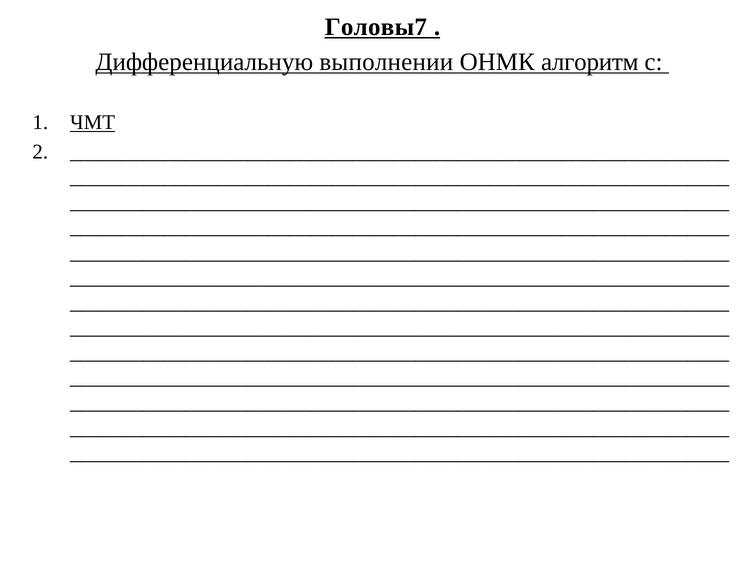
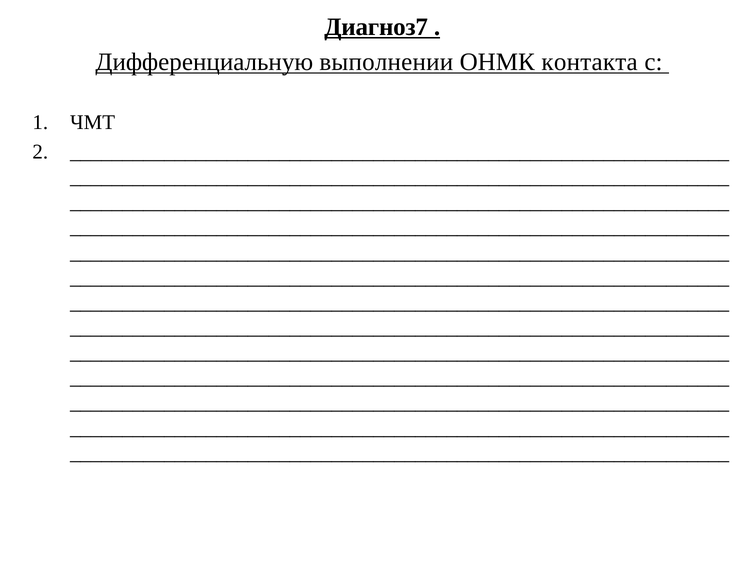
Головы7: Головы7 -> Диагноз7
алгоритм: алгоритм -> контакта
ЧМТ underline: present -> none
